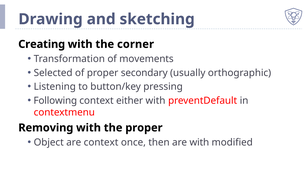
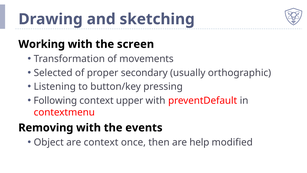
Creating: Creating -> Working
corner: corner -> screen
either: either -> upper
the proper: proper -> events
are with: with -> help
